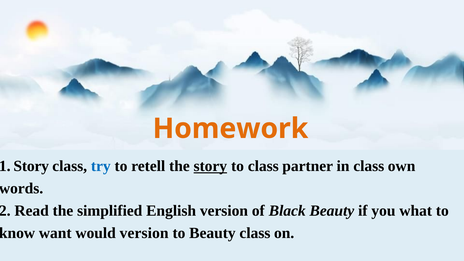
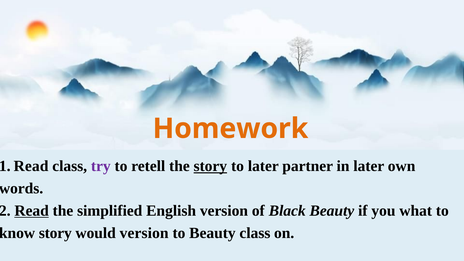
Story at (31, 166): Story -> Read
try colour: blue -> purple
to class: class -> later
in class: class -> later
Read at (32, 211) underline: none -> present
want at (55, 233): want -> story
